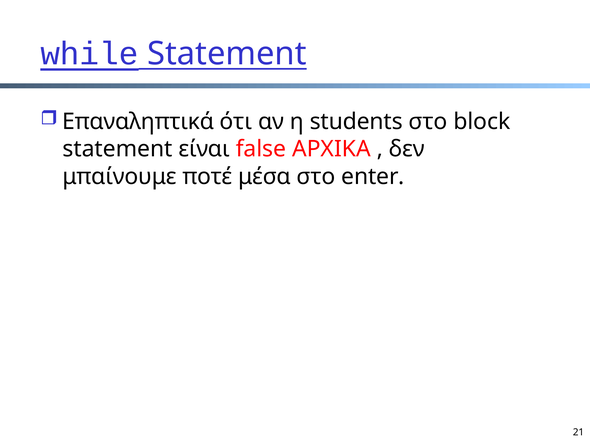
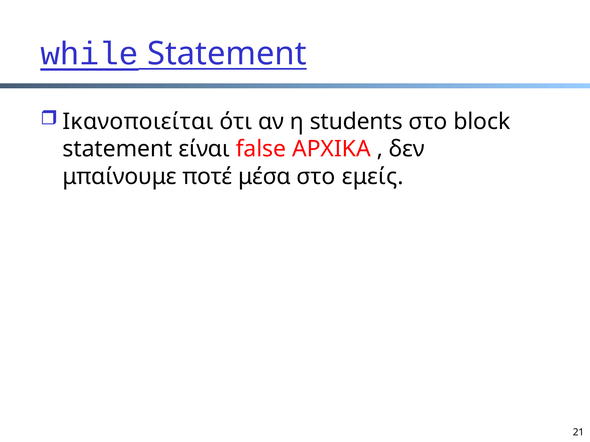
Επαναληπτικά: Επαναληπτικά -> Ικανοποιείται
enter: enter -> εμείς
